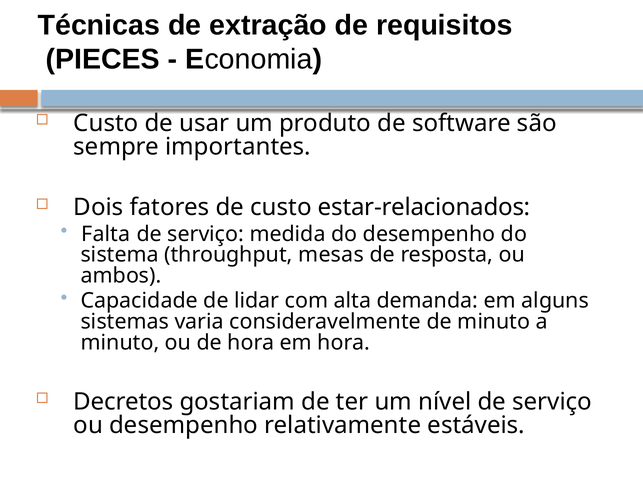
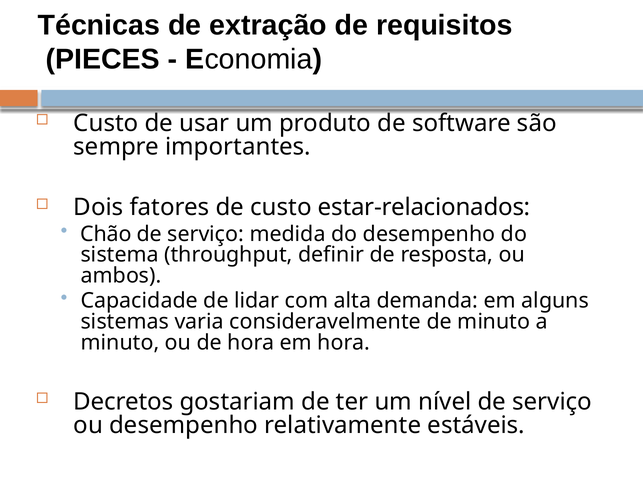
Falta: Falta -> Chão
mesas: mesas -> definir
